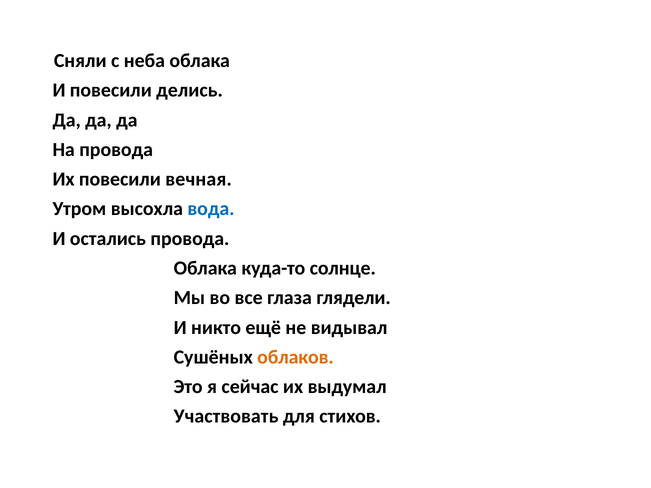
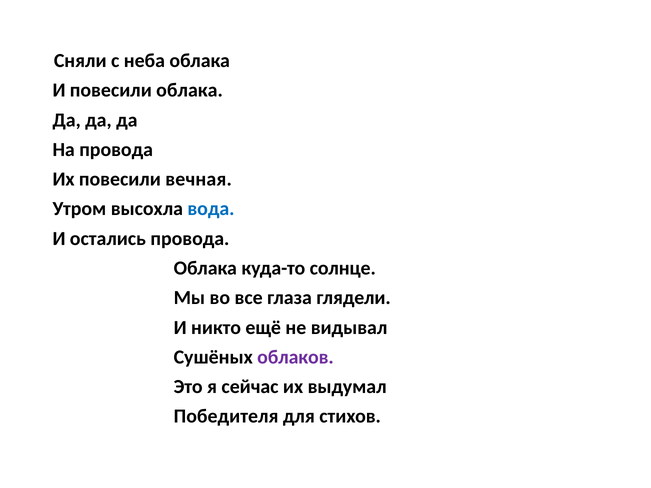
повесили делись: делись -> облака
облаков colour: orange -> purple
Участвовать: Участвовать -> Победителя
